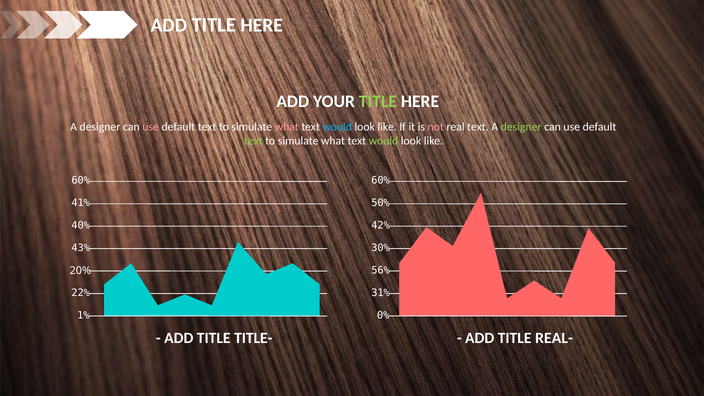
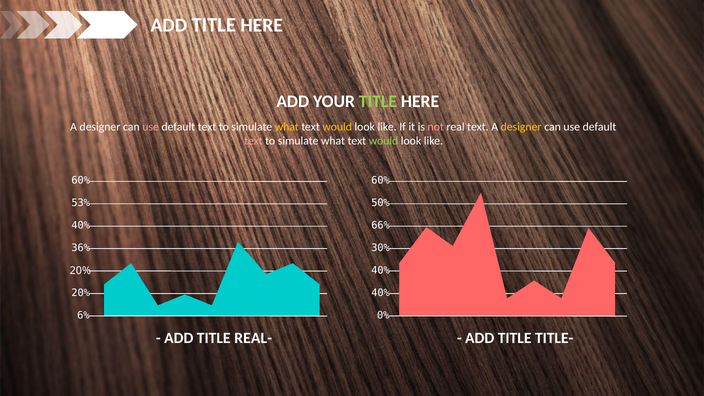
what at (287, 127) colour: pink -> yellow
would at (337, 127) colour: light blue -> yellow
designer at (521, 127) colour: light green -> yellow
text at (253, 141) colour: light green -> pink
41%: 41% -> 53%
42%: 42% -> 66%
43%: 43% -> 36%
56% at (380, 270): 56% -> 40%
22% at (81, 293): 22% -> 20%
31% at (380, 293): 31% -> 40%
1%: 1% -> 6%
TITLE-: TITLE- -> REAL-
REAL-: REAL- -> TITLE-
